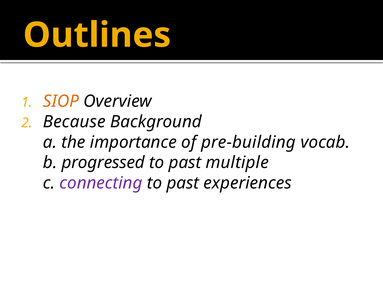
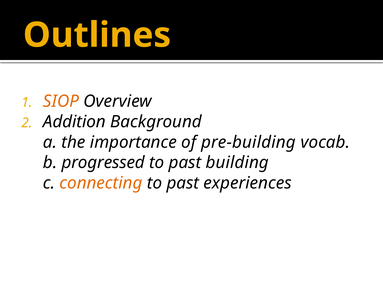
Because: Because -> Addition
multiple: multiple -> building
connecting colour: purple -> orange
